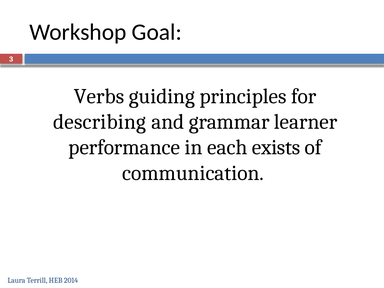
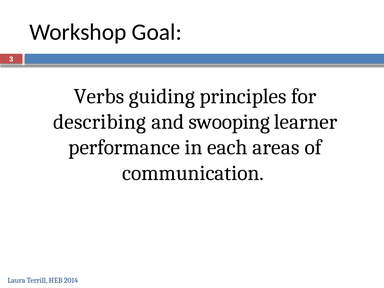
grammar: grammar -> swooping
exists: exists -> areas
